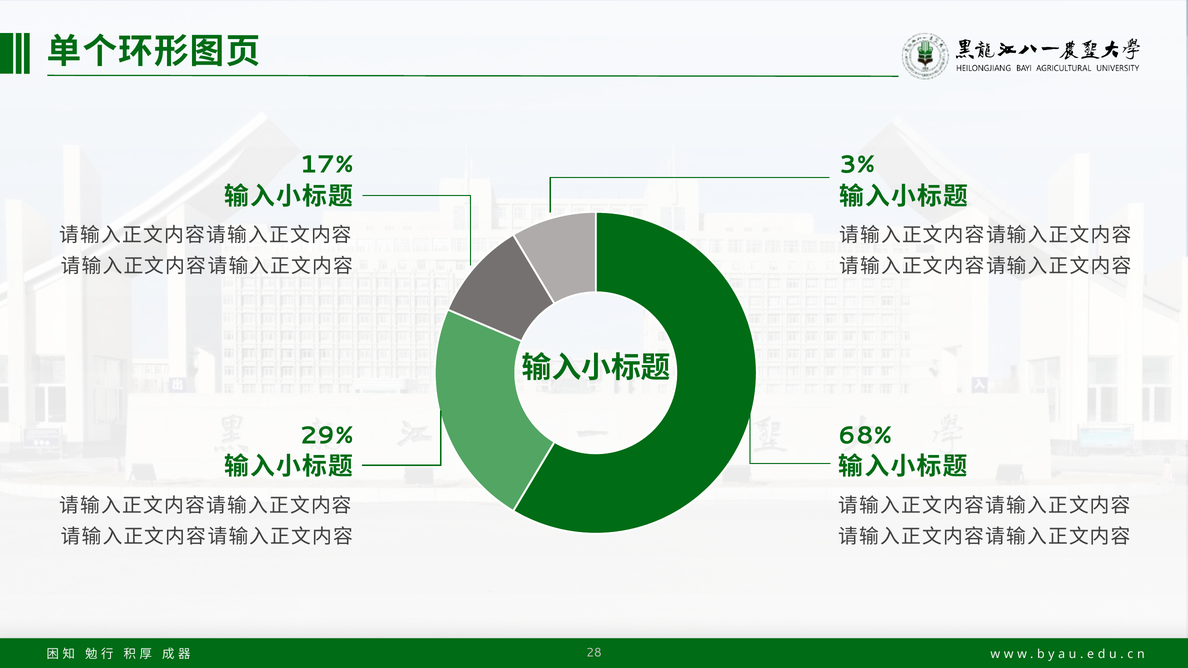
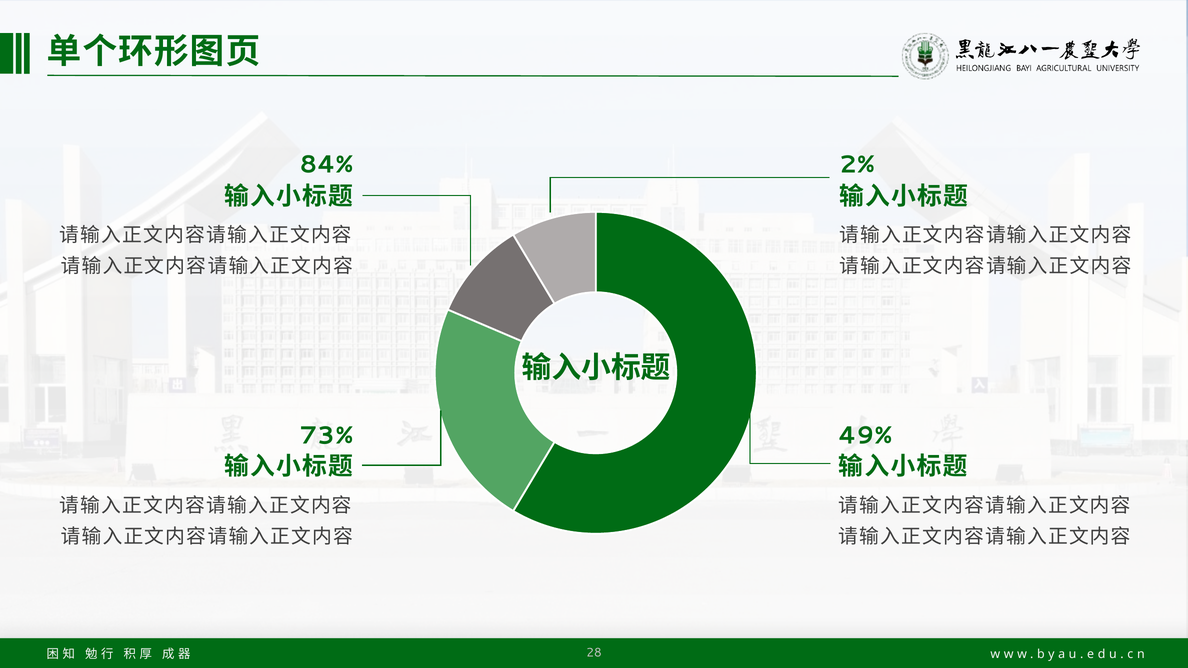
17%: 17% -> 84%
3%: 3% -> 2%
68%: 68% -> 49%
29%: 29% -> 73%
